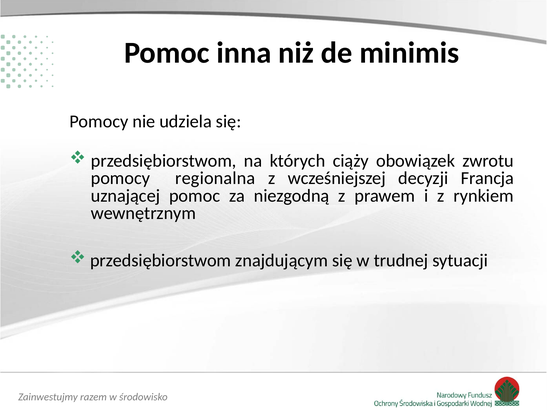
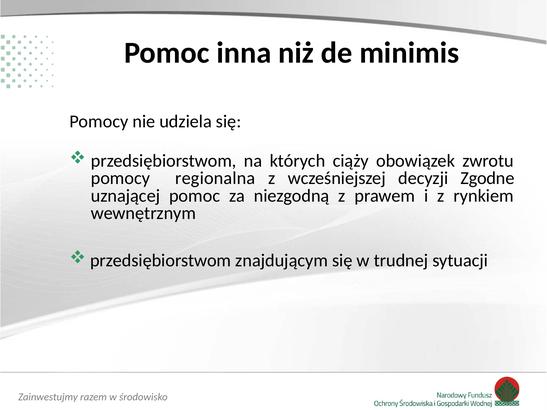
Francja: Francja -> Zgodne
